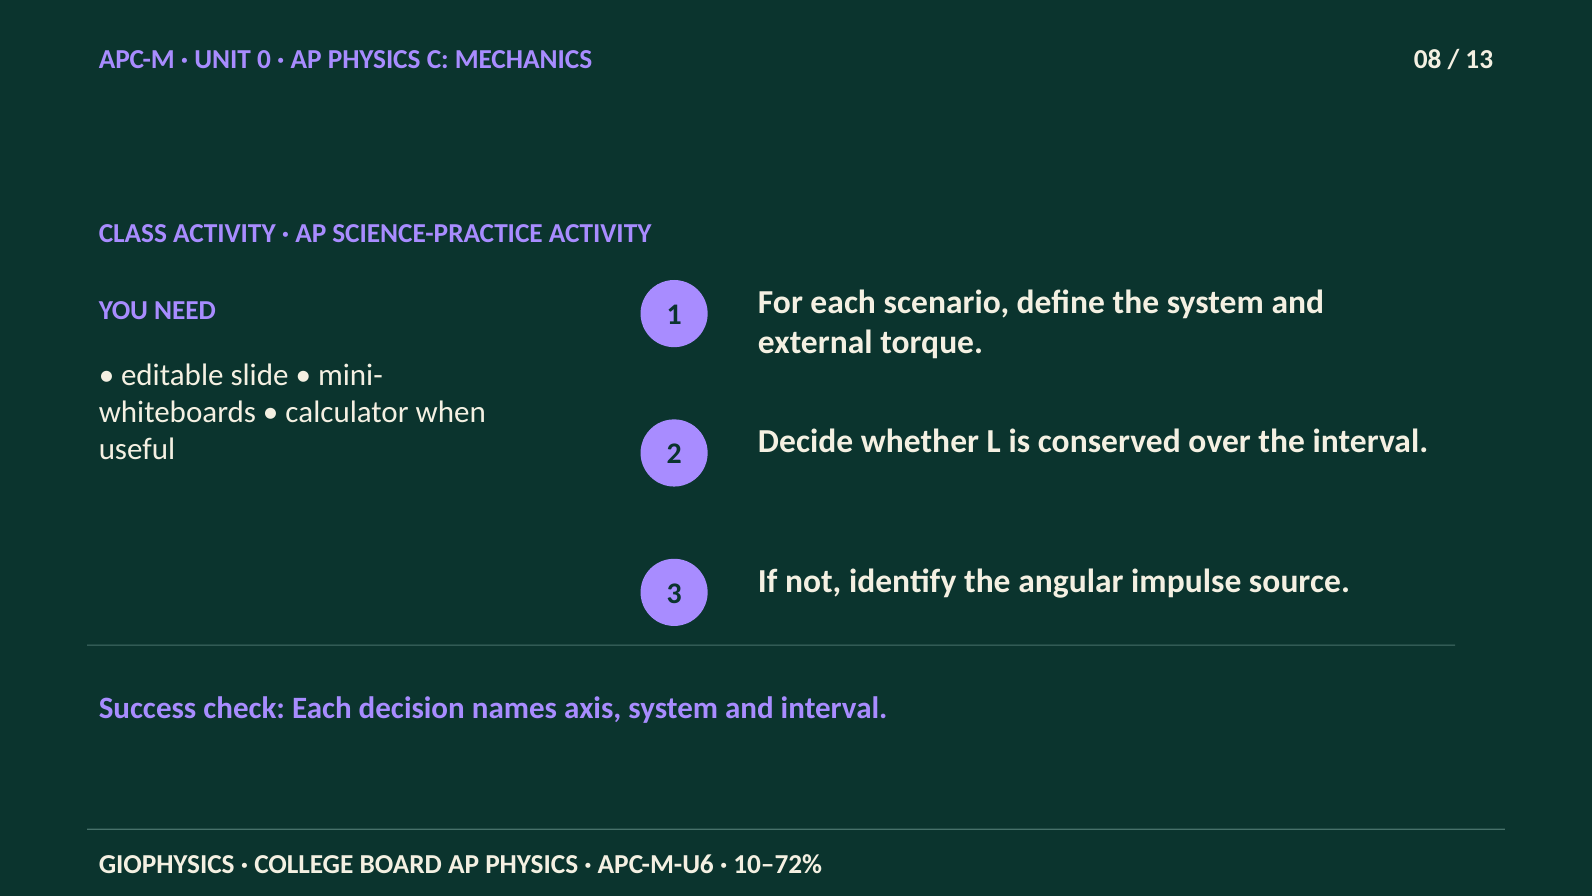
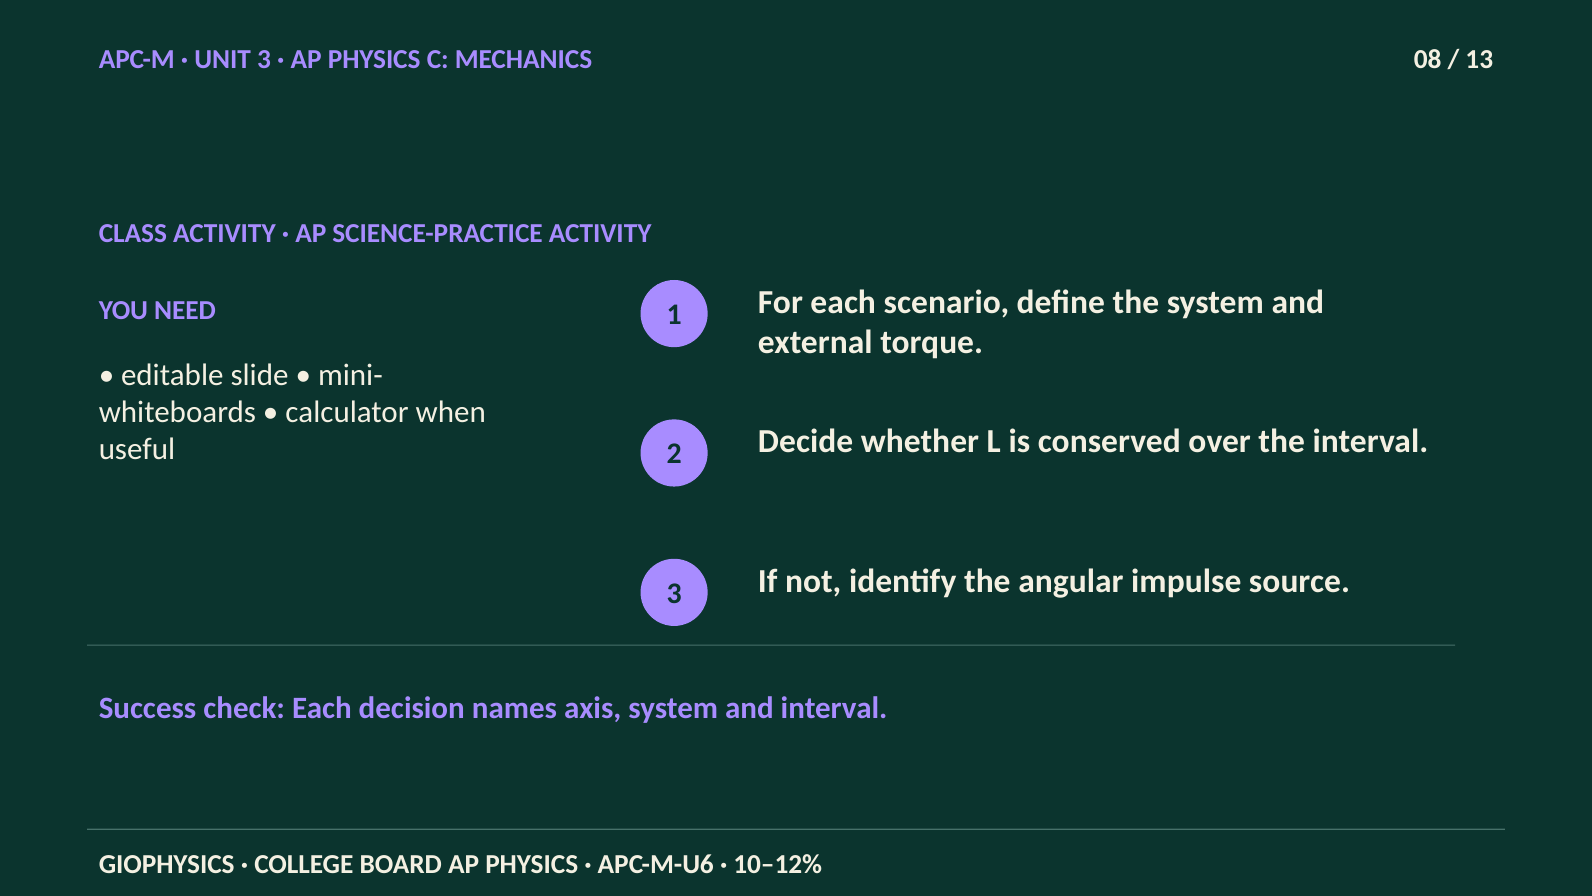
UNIT 0: 0 -> 3
10–72%: 10–72% -> 10–12%
